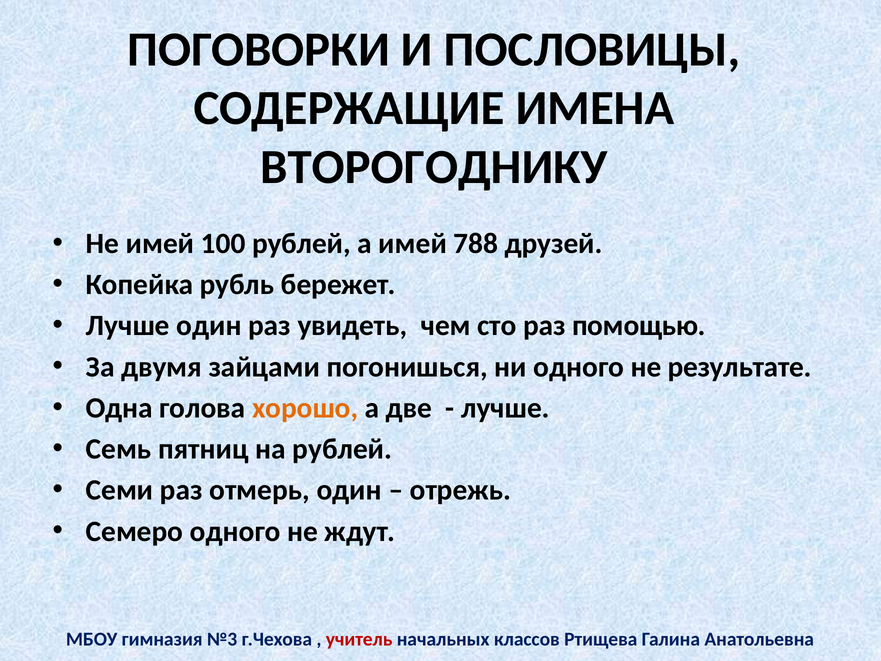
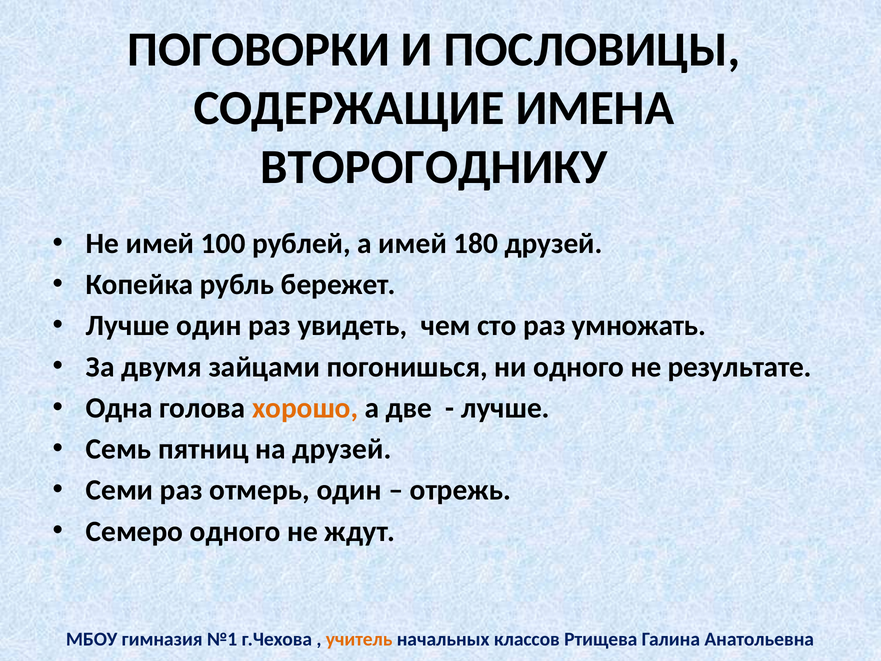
788: 788 -> 180
помощью: помощью -> умножать
на рублей: рублей -> друзей
№3: №3 -> №1
учитель colour: red -> orange
